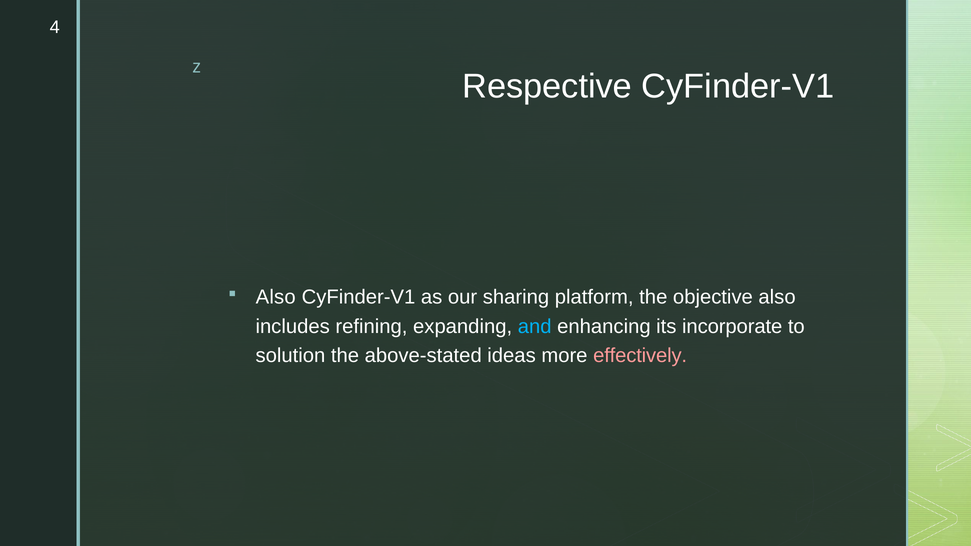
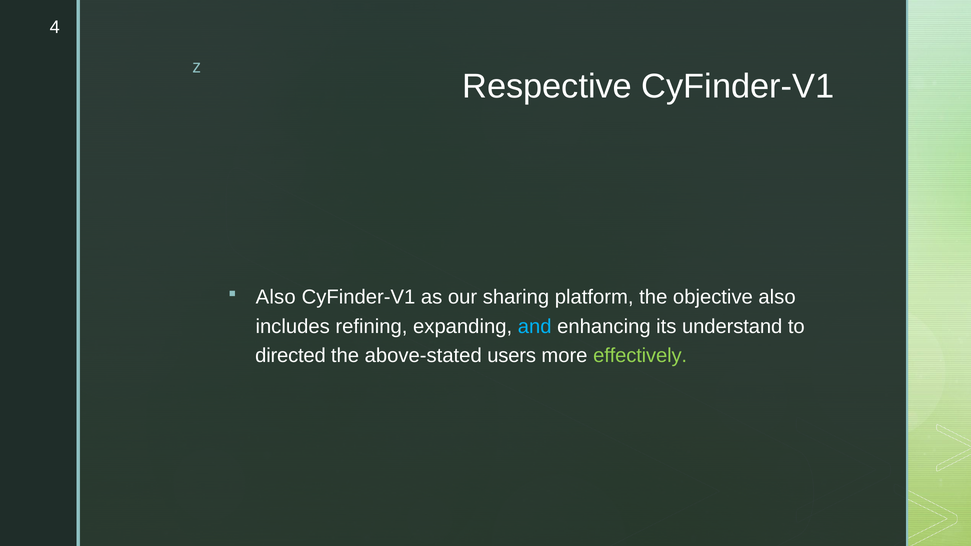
incorporate: incorporate -> understand
solution: solution -> directed
ideas: ideas -> users
effectively colour: pink -> light green
